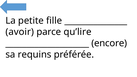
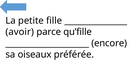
qu’lire: qu’lire -> qu’fille
requins: requins -> oiseaux
